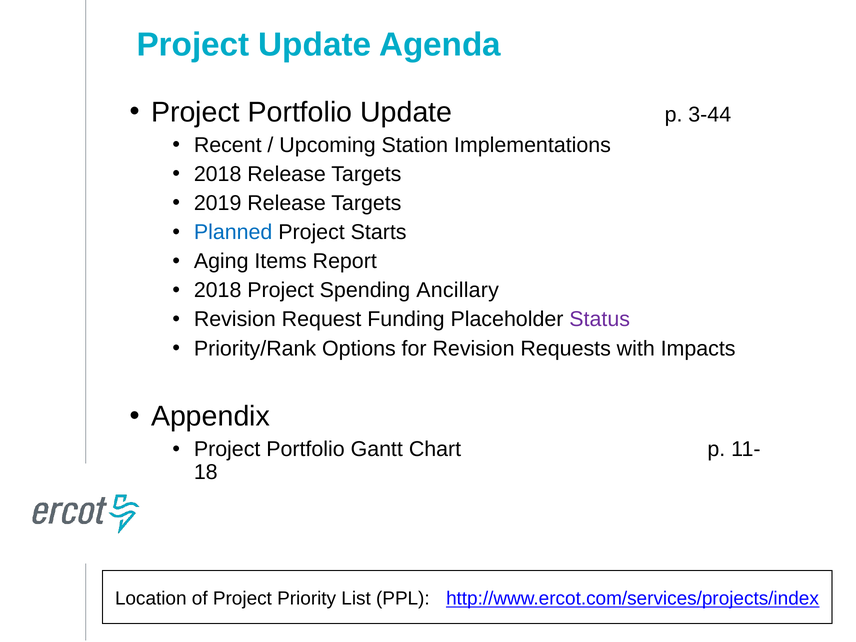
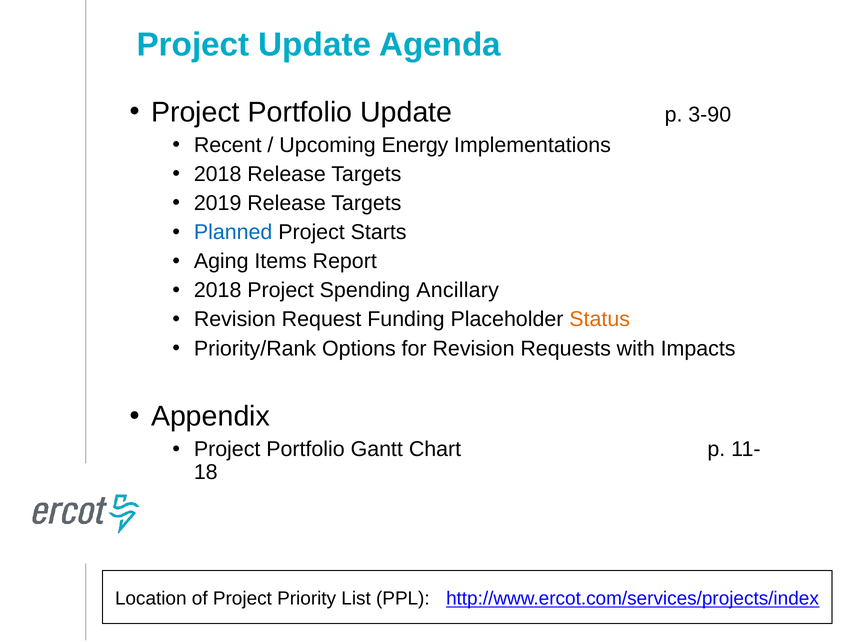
3-44: 3-44 -> 3-90
Station: Station -> Energy
Status colour: purple -> orange
